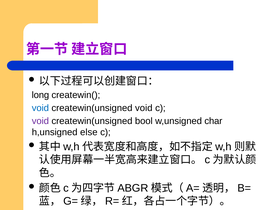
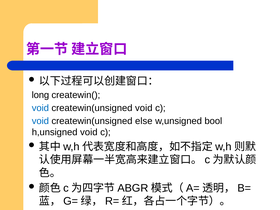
void at (40, 121) colour: purple -> blue
bool: bool -> else
char: char -> bool
h,unsigned else: else -> void
